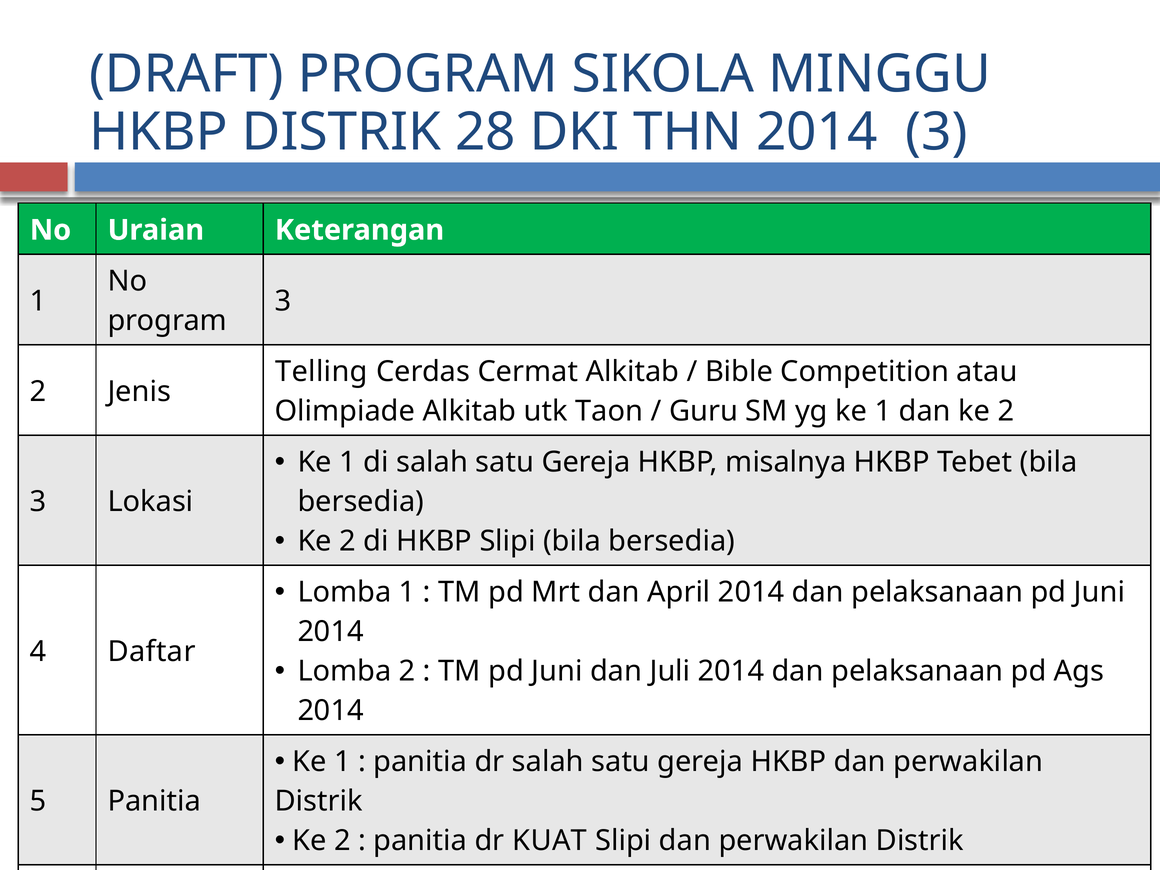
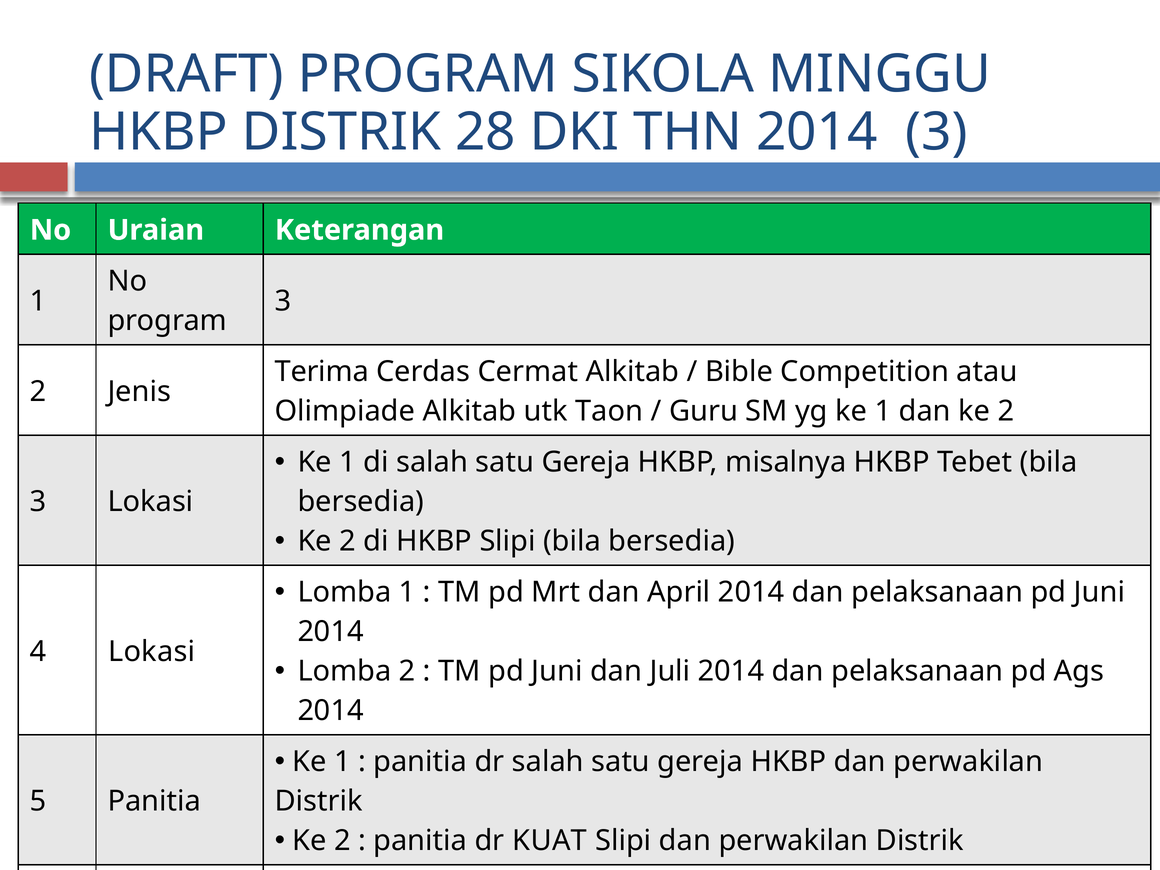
Telling: Telling -> Terima
4 Daftar: Daftar -> Lokasi
